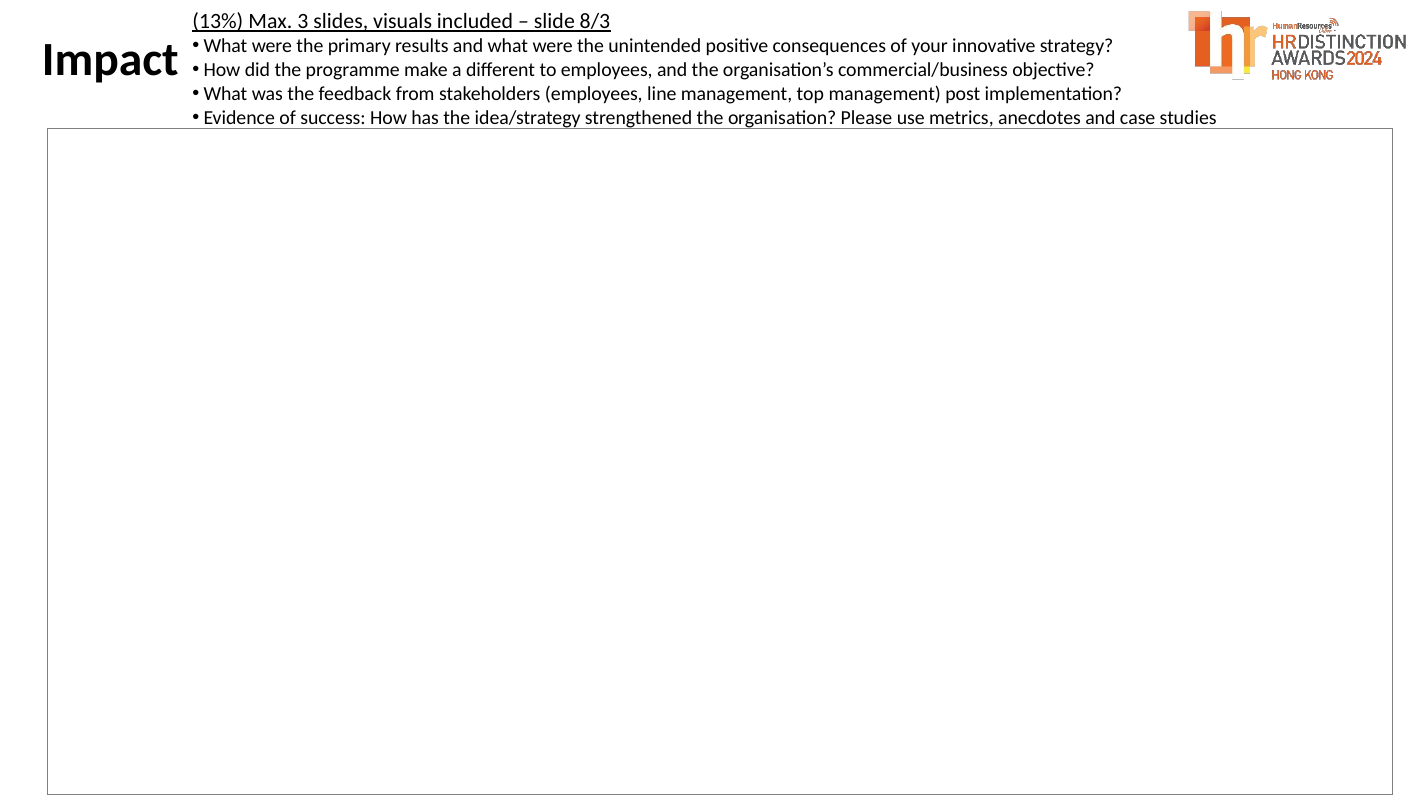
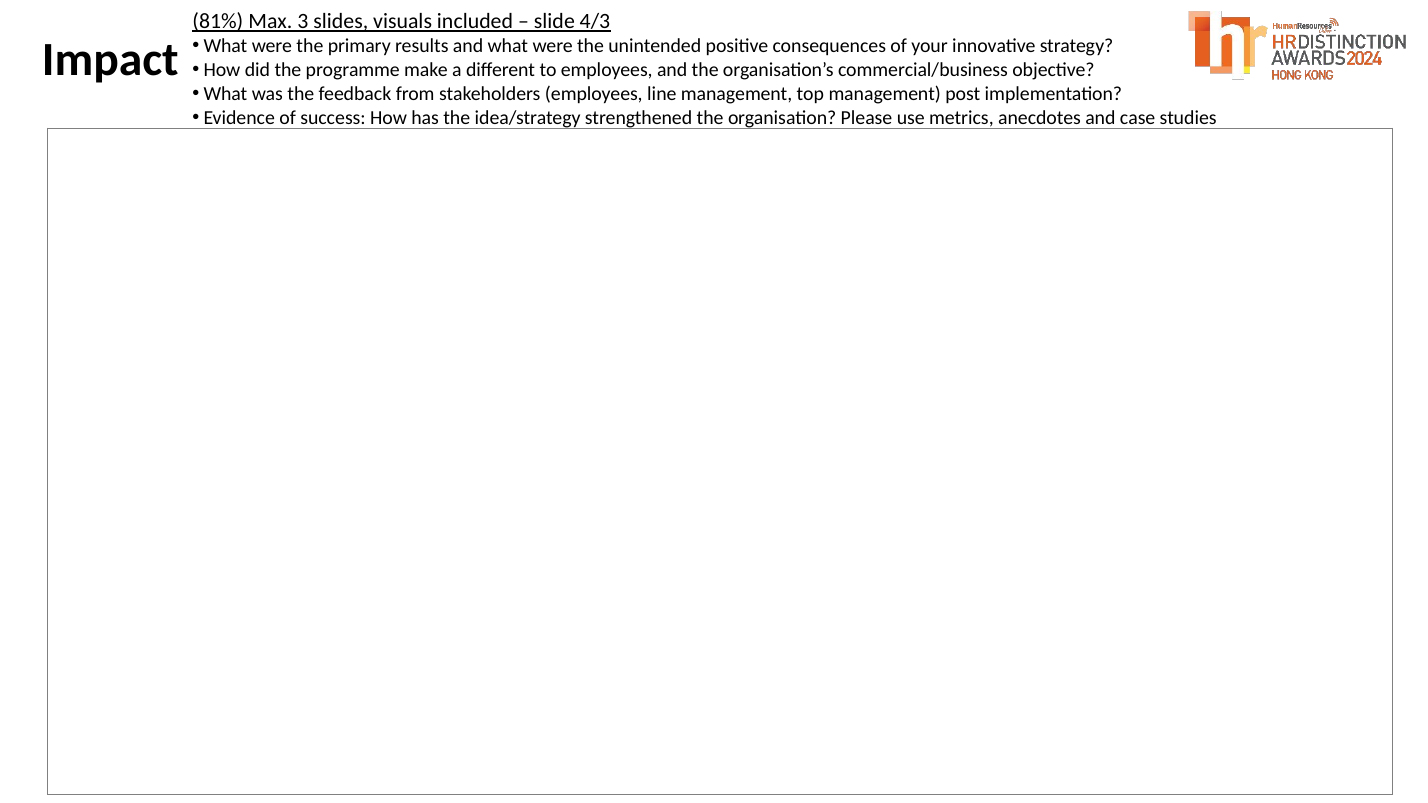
13%: 13% -> 81%
8/3: 8/3 -> 4/3
